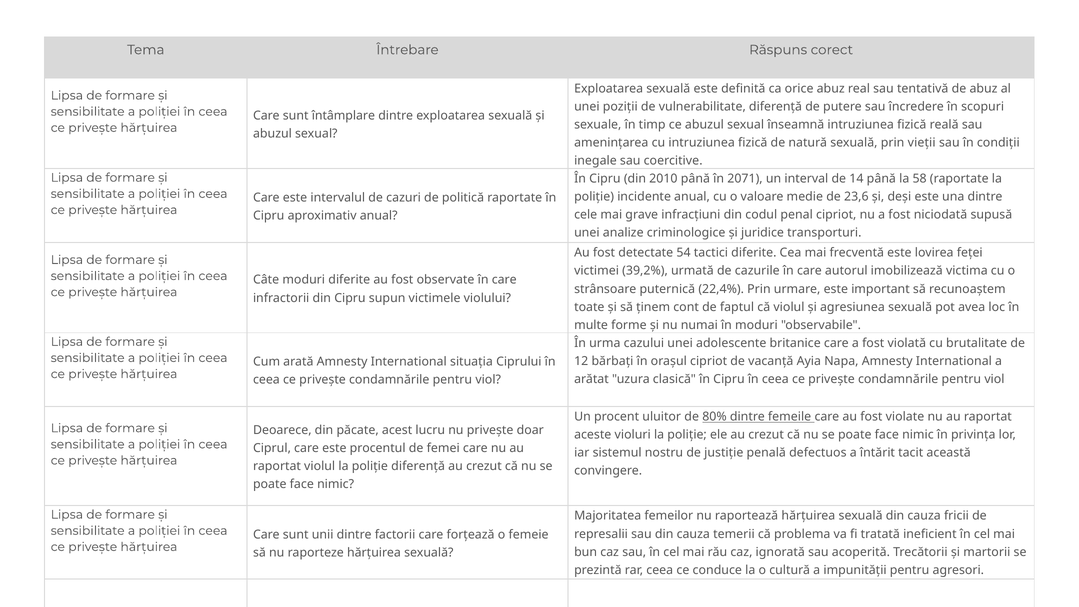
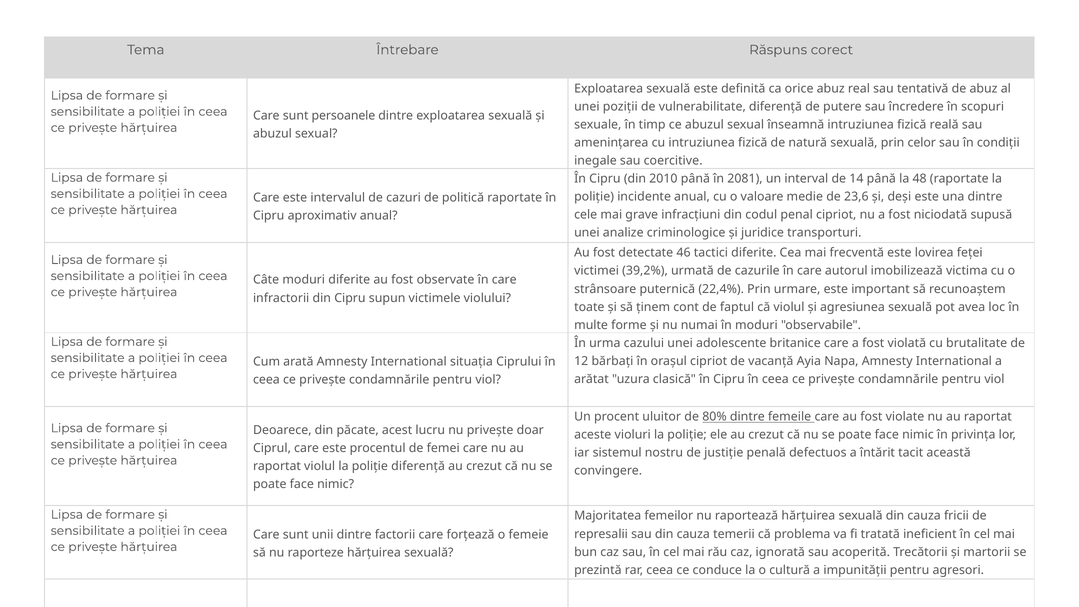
întâmplare: întâmplare -> persoanele
vieții: vieții -> celor
2071: 2071 -> 2081
58: 58 -> 48
54: 54 -> 46
